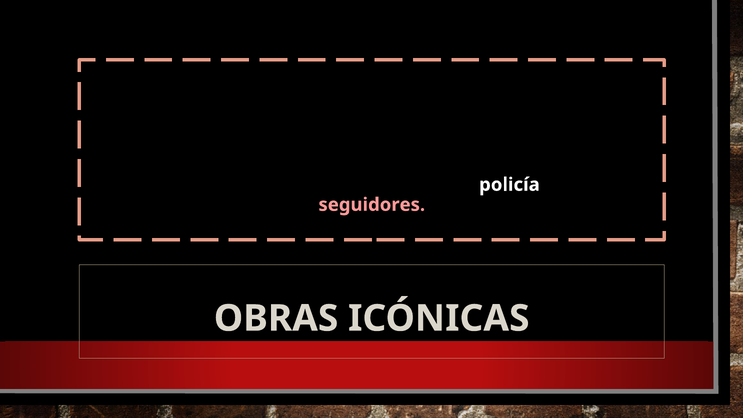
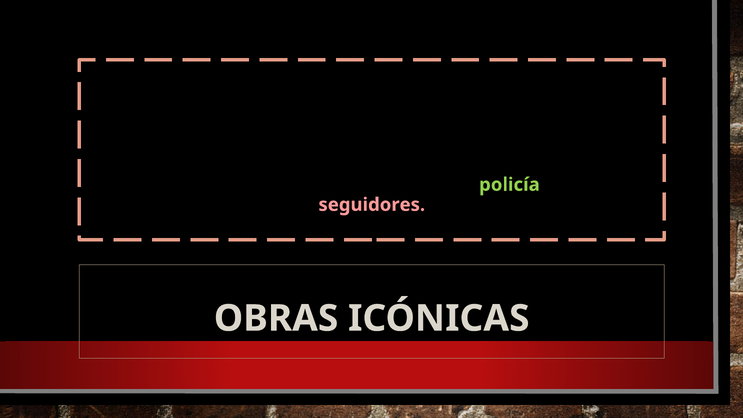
policía colour: white -> light green
